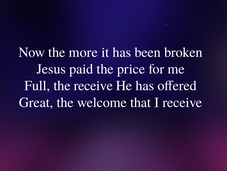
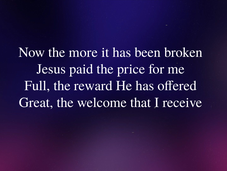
the receive: receive -> reward
